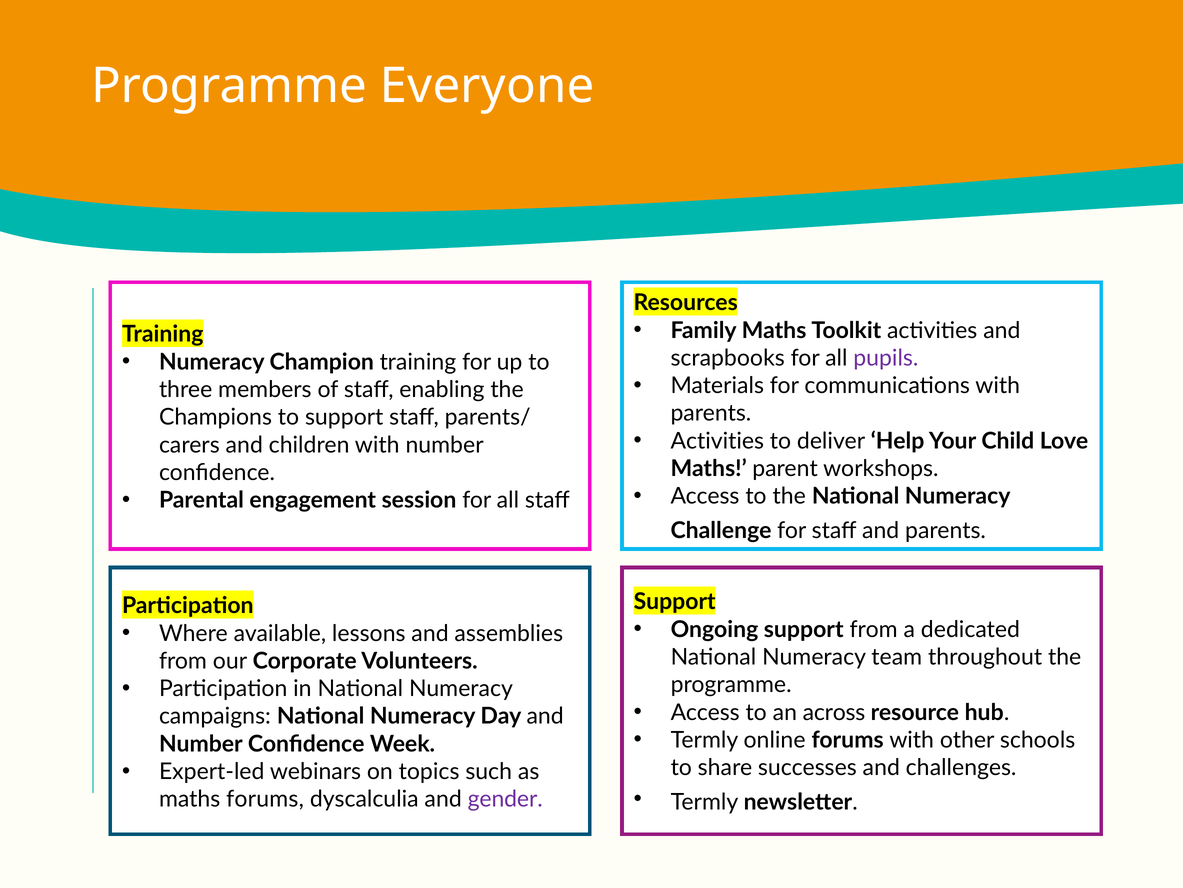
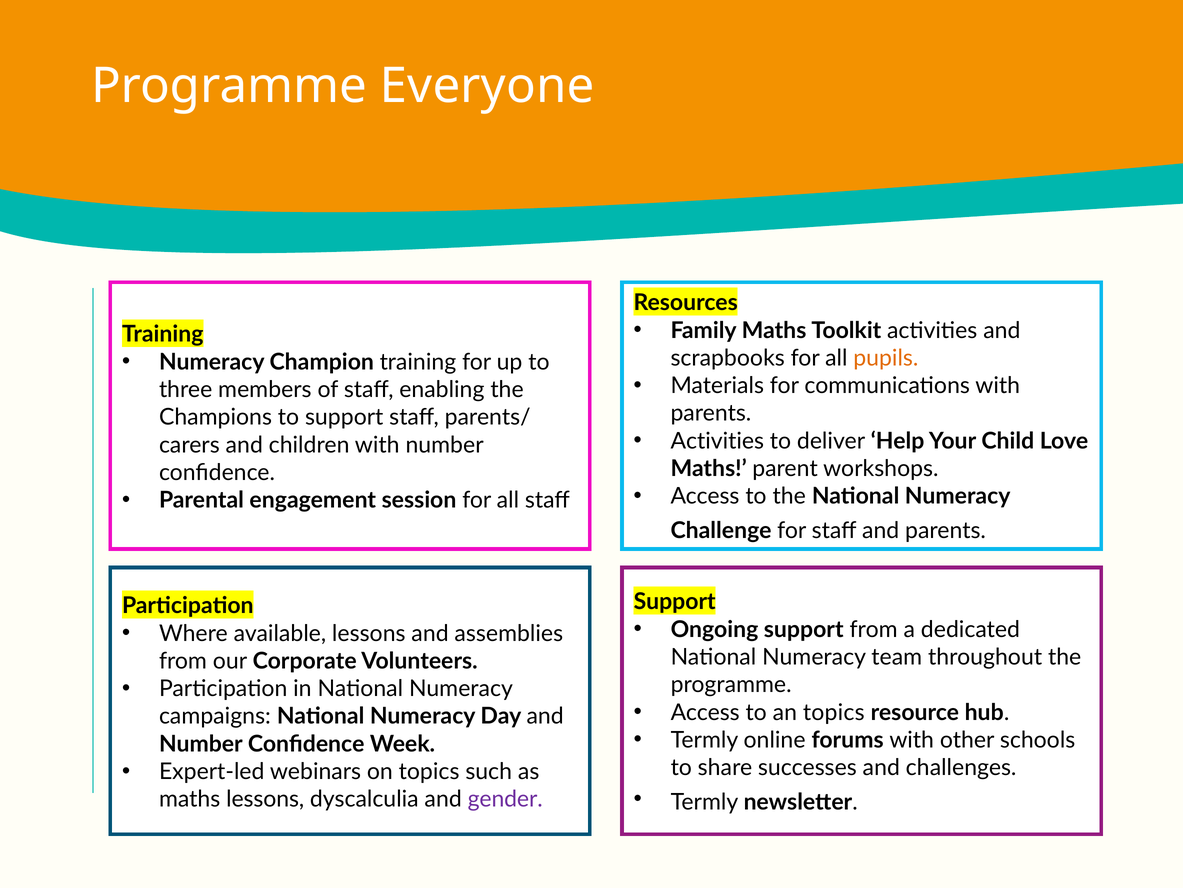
pupils colour: purple -> orange
an across: across -> topics
maths forums: forums -> lessons
